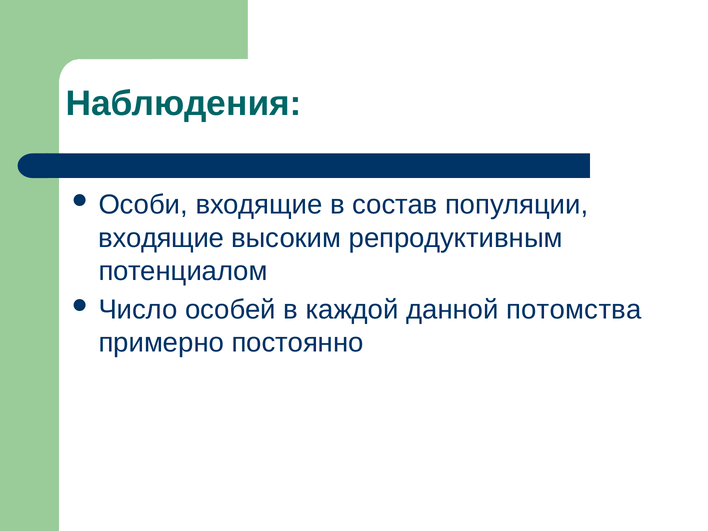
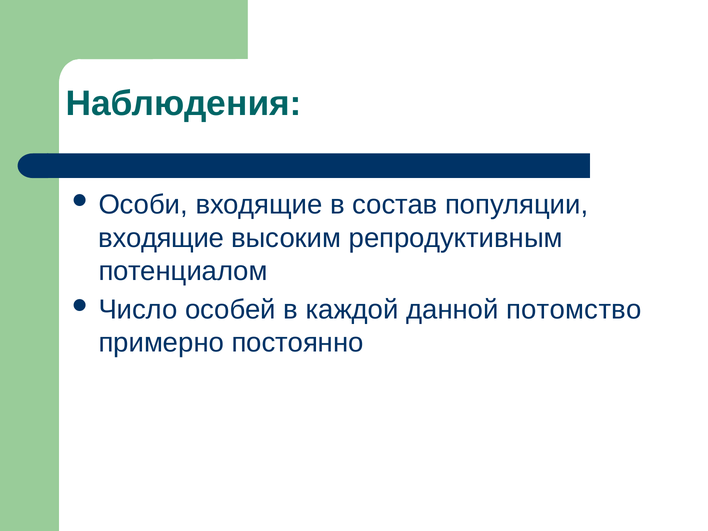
потомства: потомства -> потомство
